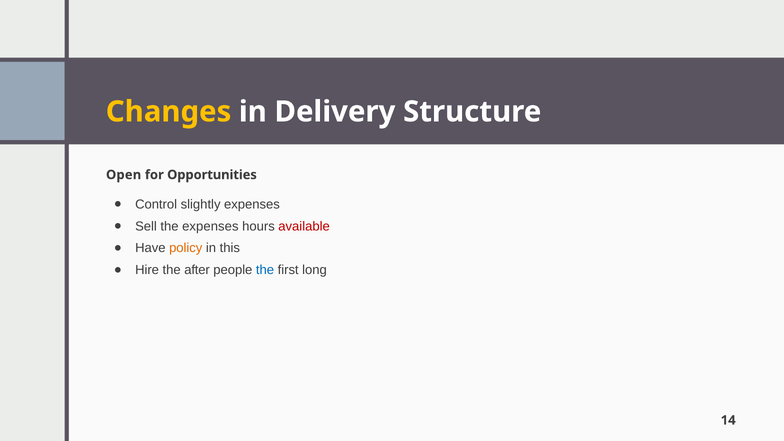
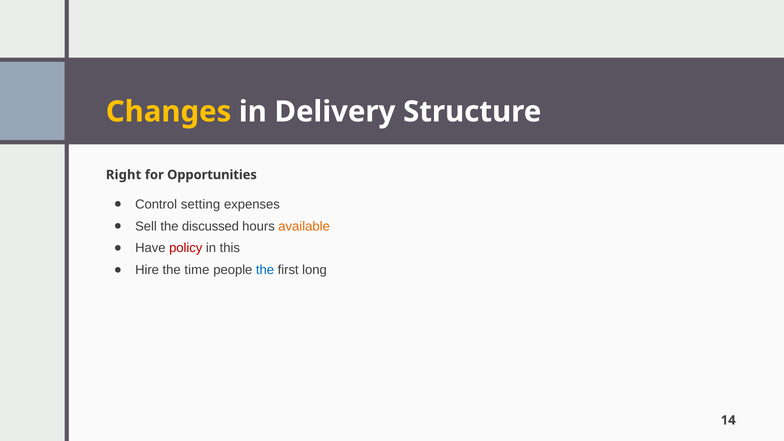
Open: Open -> Right
slightly: slightly -> setting
the expenses: expenses -> discussed
available colour: red -> orange
policy colour: orange -> red
after: after -> time
